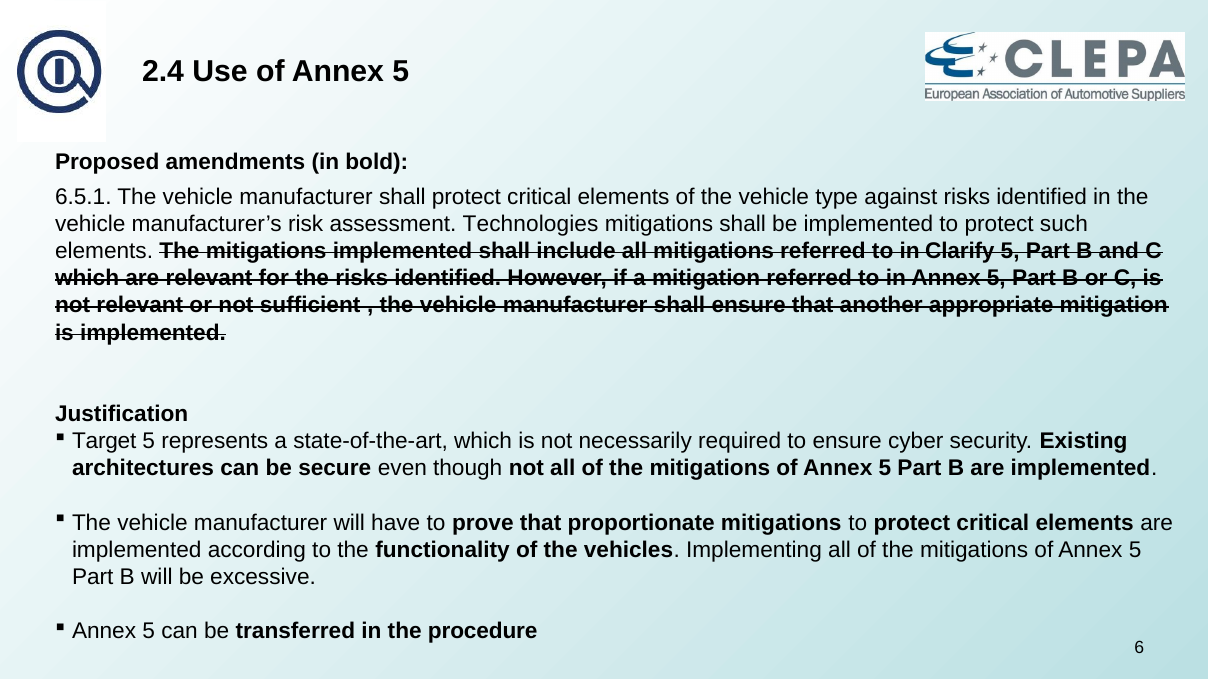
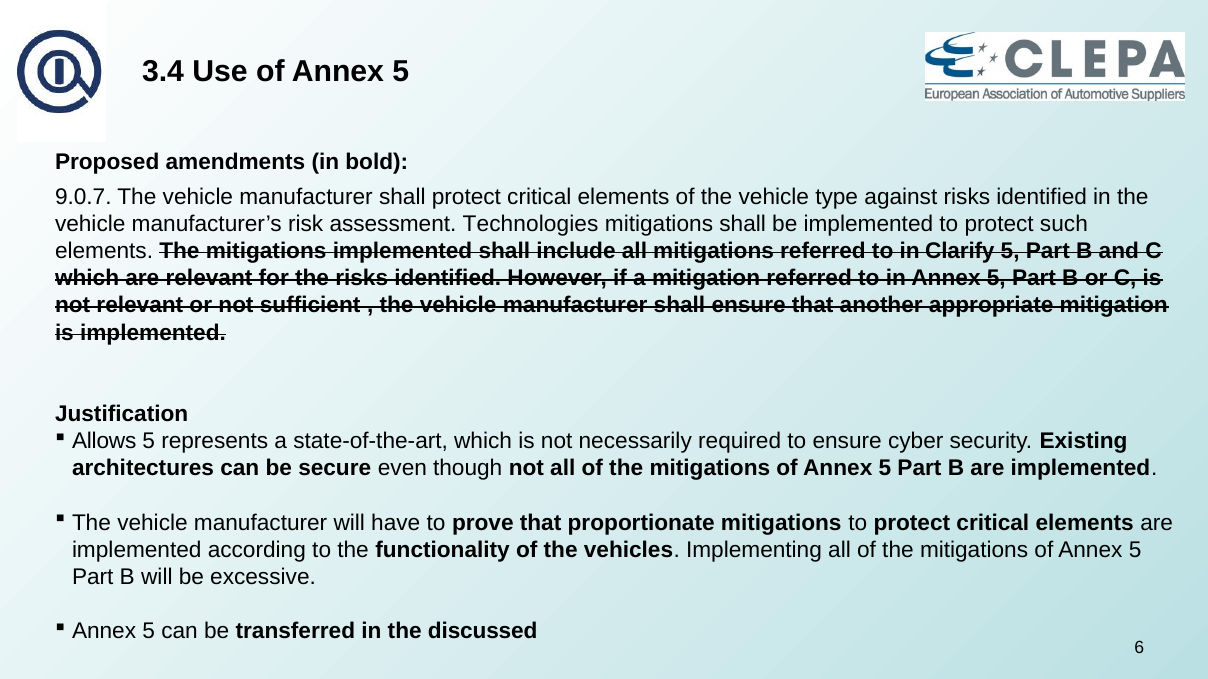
2.4: 2.4 -> 3.4
6.5.1: 6.5.1 -> 9.0.7
Target: Target -> Allows
procedure: procedure -> discussed
